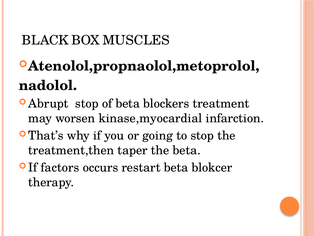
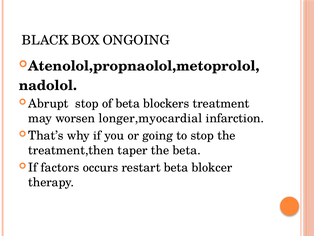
MUSCLES: MUSCLES -> ONGOING
kinase,myocardial: kinase,myocardial -> longer,myocardial
